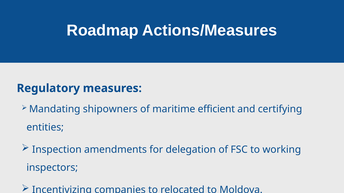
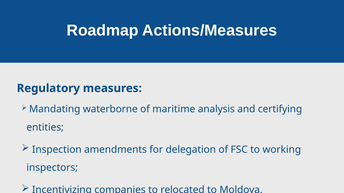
shipowners: shipowners -> waterborne
efficient: efficient -> analysis
